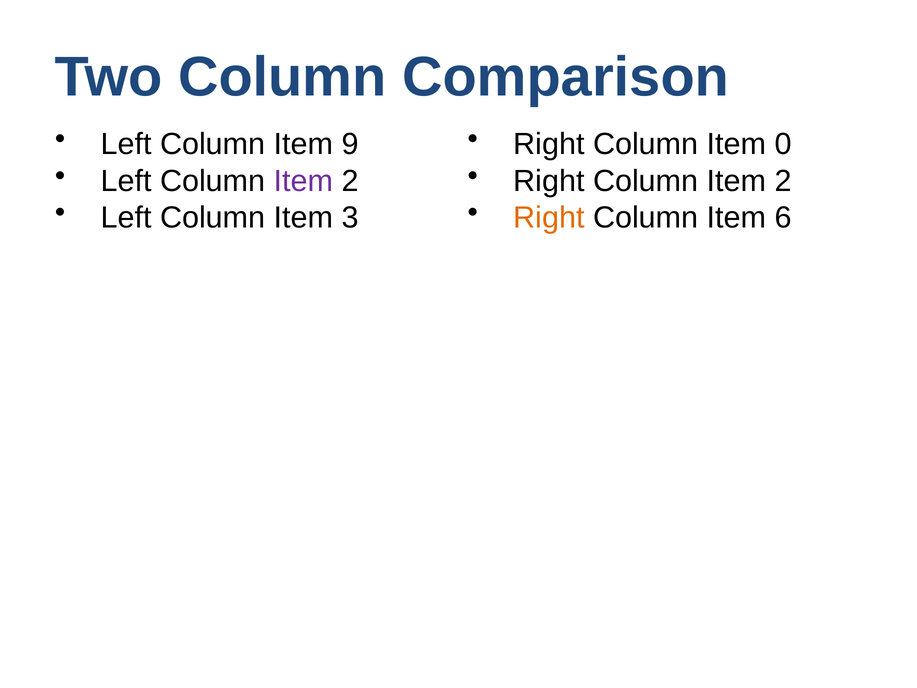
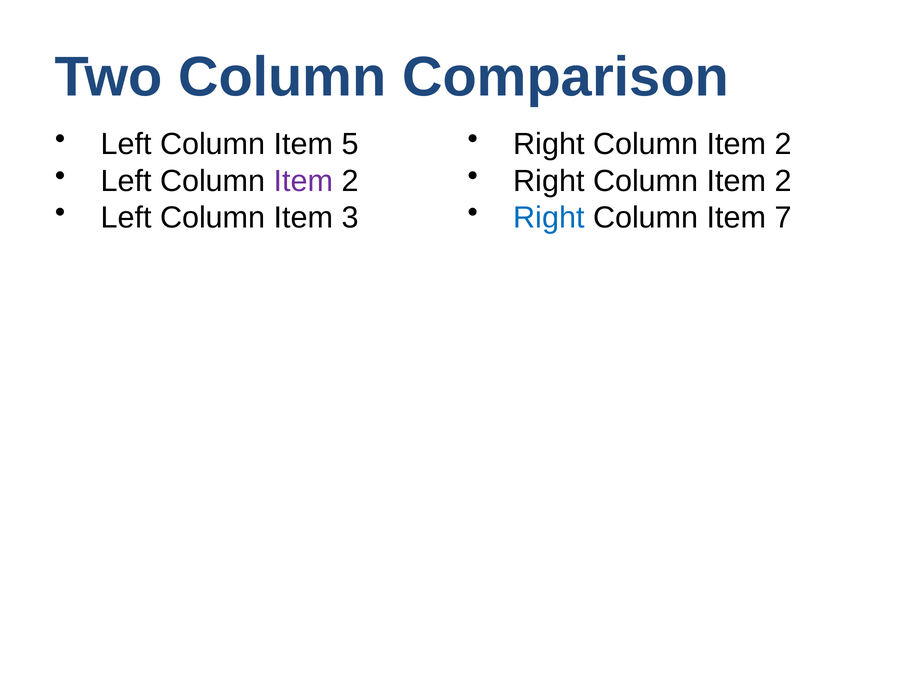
9: 9 -> 5
0 at (783, 144): 0 -> 2
Right at (549, 218) colour: orange -> blue
6: 6 -> 7
